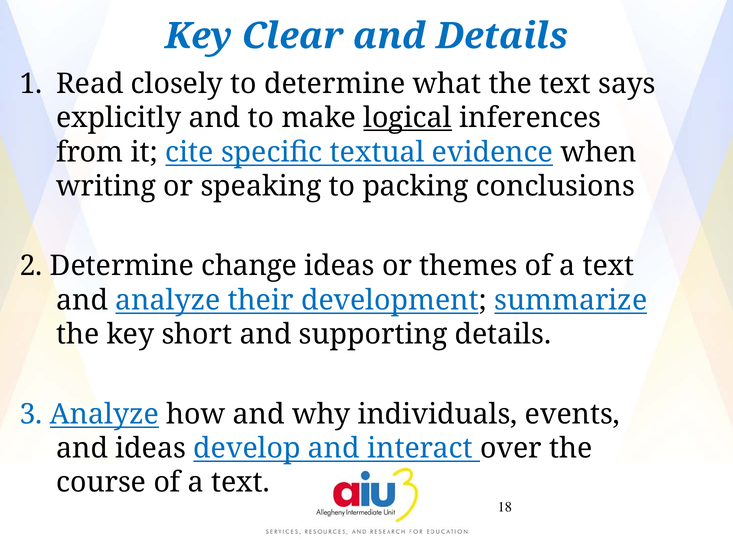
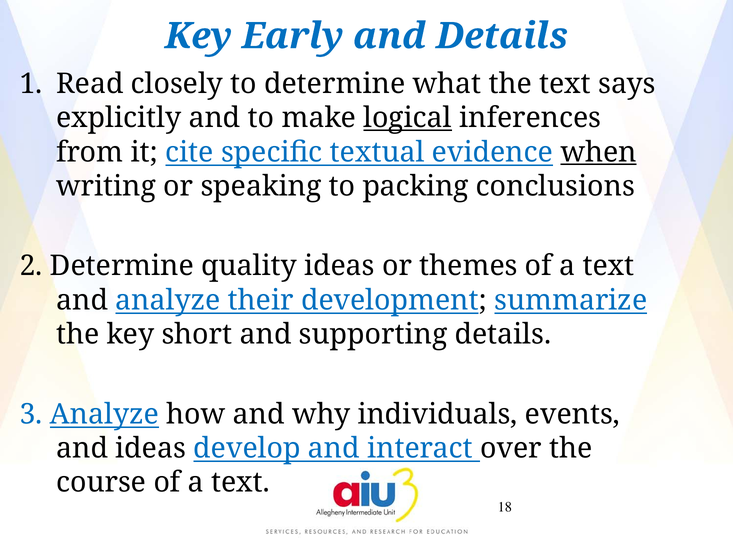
Clear: Clear -> Early
when underline: none -> present
change: change -> quality
